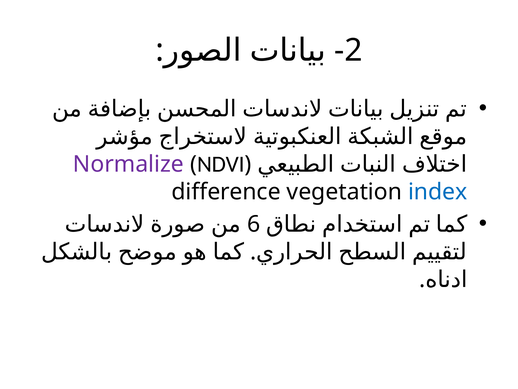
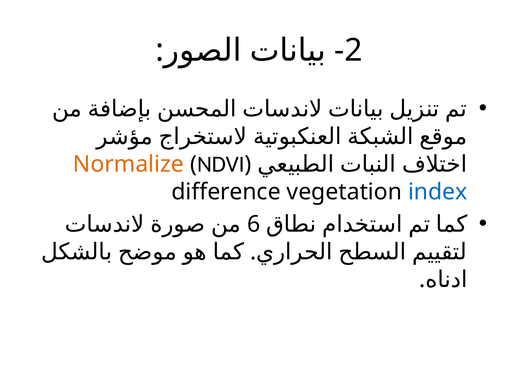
Normalize colour: purple -> orange
